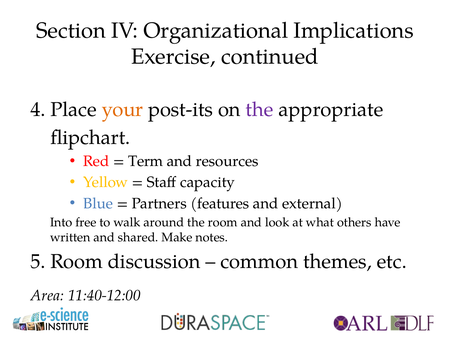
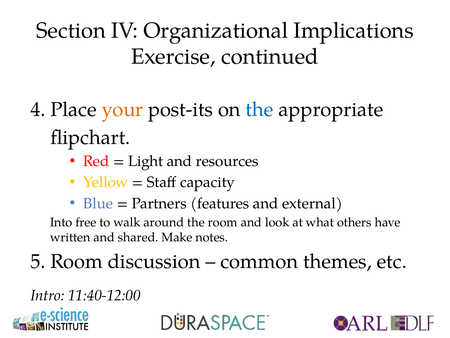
the at (260, 109) colour: purple -> blue
Term: Term -> Light
Area: Area -> Intro
